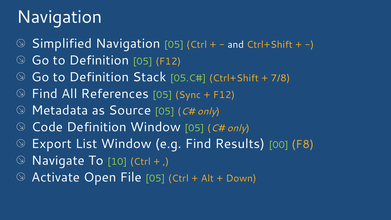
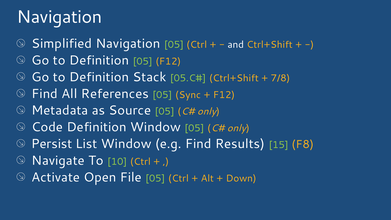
Export: Export -> Persist
00: 00 -> 15
